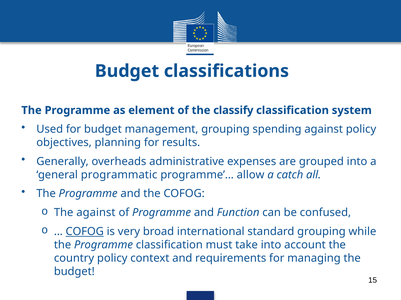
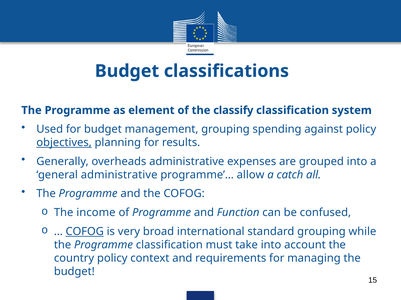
objectives underline: none -> present
general programmatic: programmatic -> administrative
The against: against -> income
